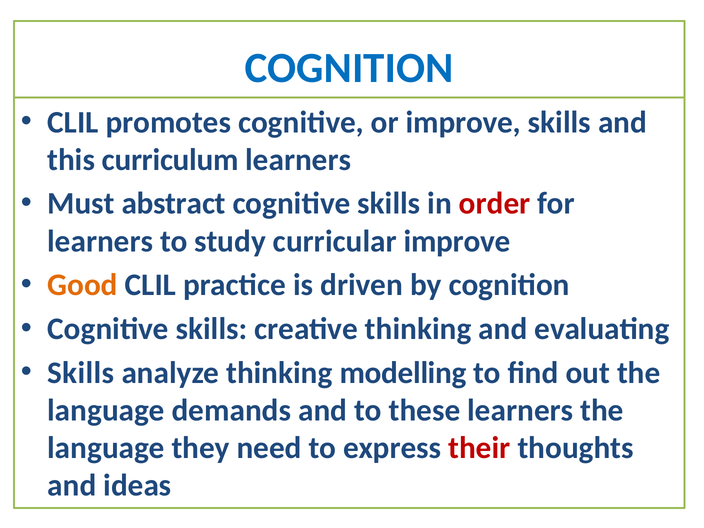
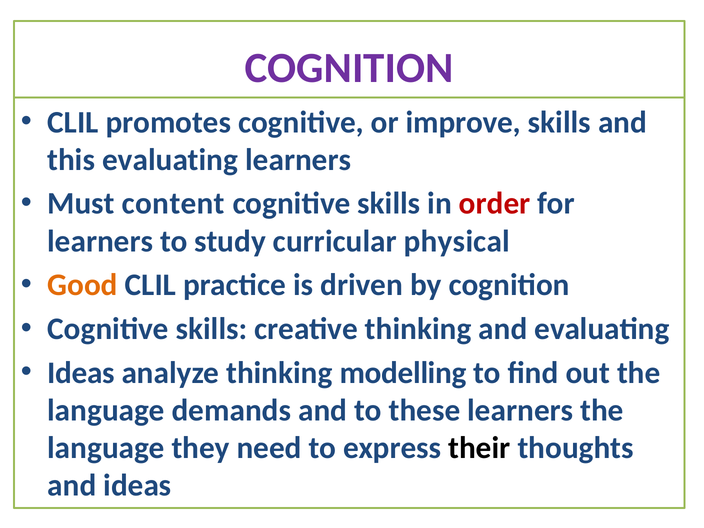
COGNITION at (349, 68) colour: blue -> purple
this curriculum: curriculum -> evaluating
abstract: abstract -> content
curricular improve: improve -> physical
Skills at (81, 373): Skills -> Ideas
their colour: red -> black
